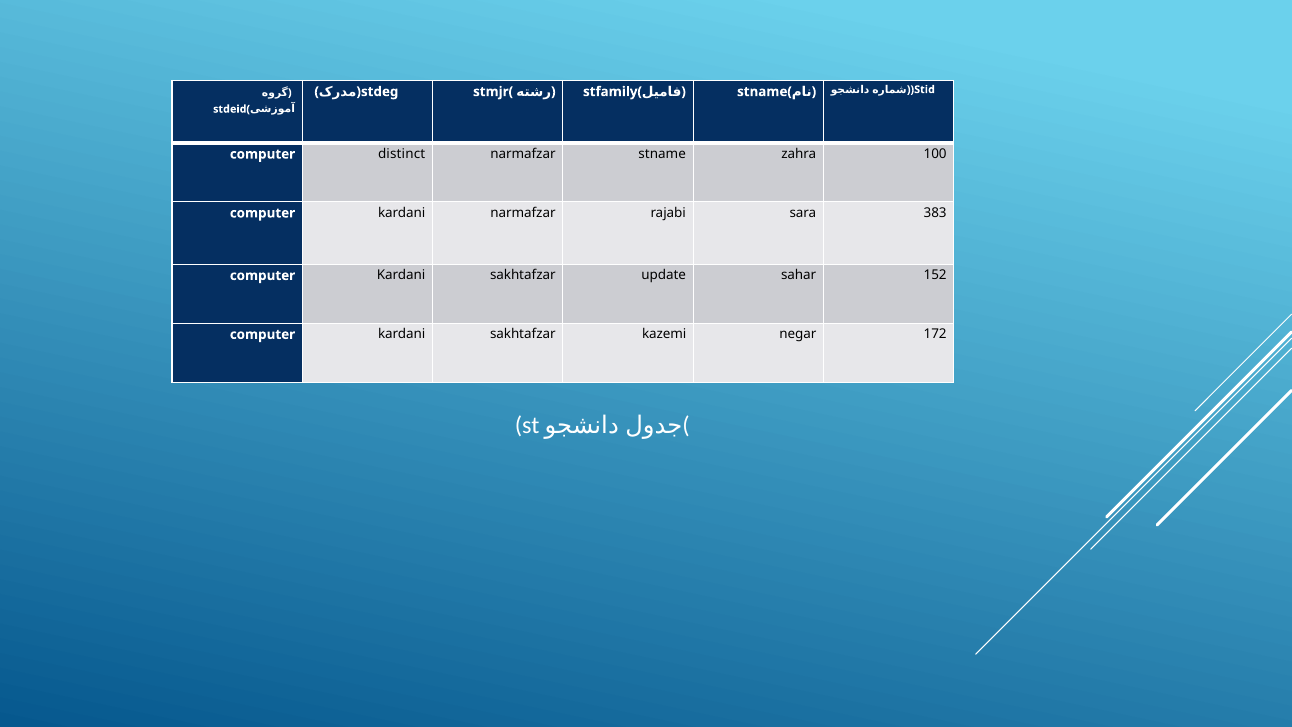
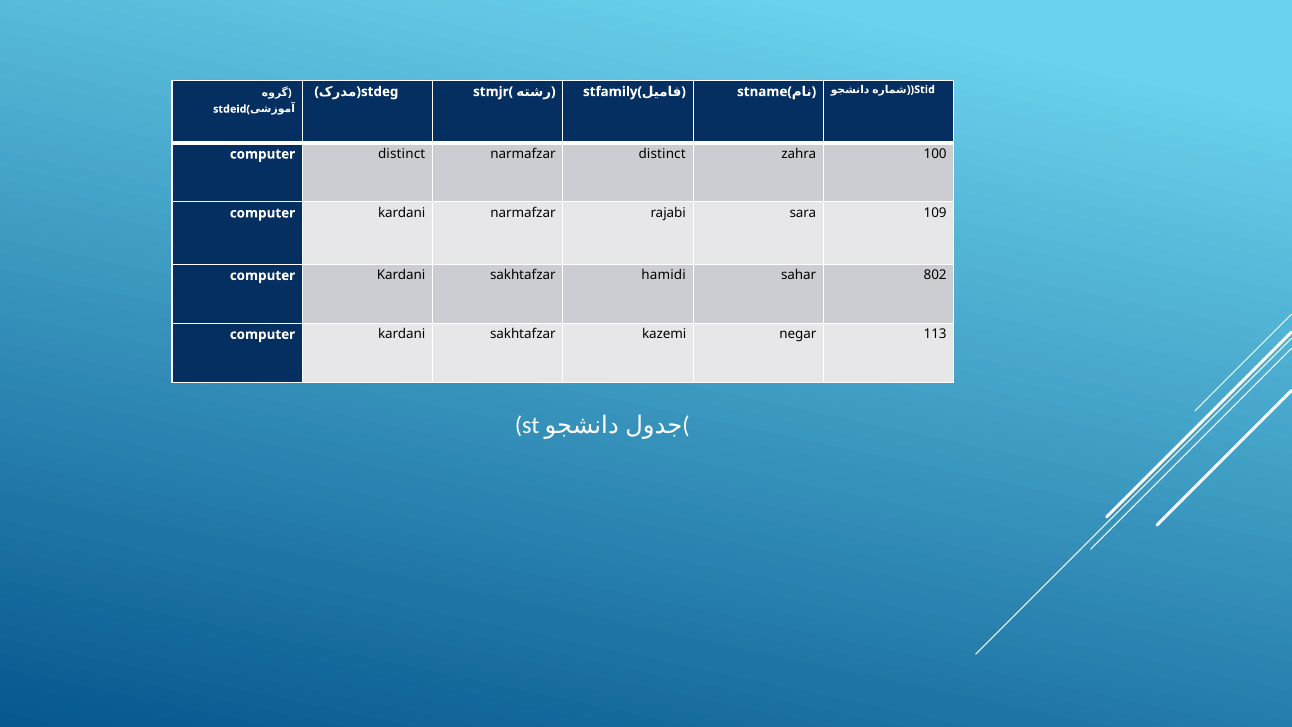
narmafzar stname: stname -> distinct
383: 383 -> 109
update: update -> hamidi
152: 152 -> 802
172: 172 -> 113
